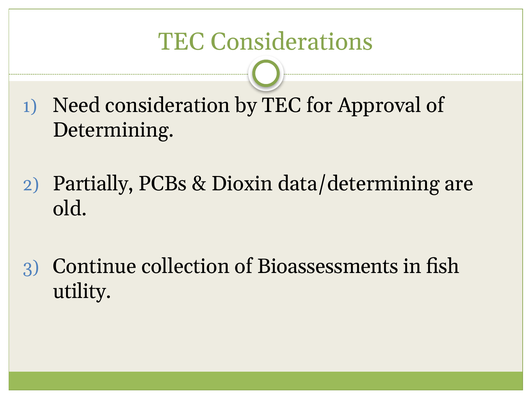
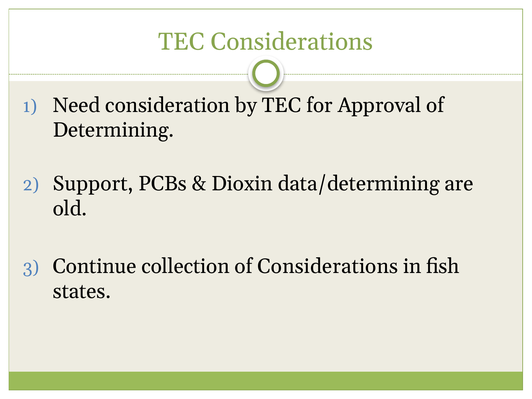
Partially: Partially -> Support
of Bioassessments: Bioassessments -> Considerations
utility: utility -> states
